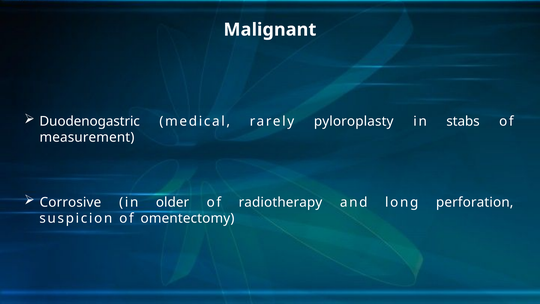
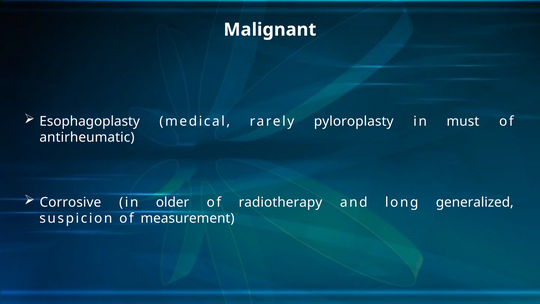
Duodenogastric: Duodenogastric -> Esophagoplasty
stabs: stabs -> must
measurement: measurement -> antirheumatic
perforation: perforation -> generalized
omentectomy: omentectomy -> measurement
